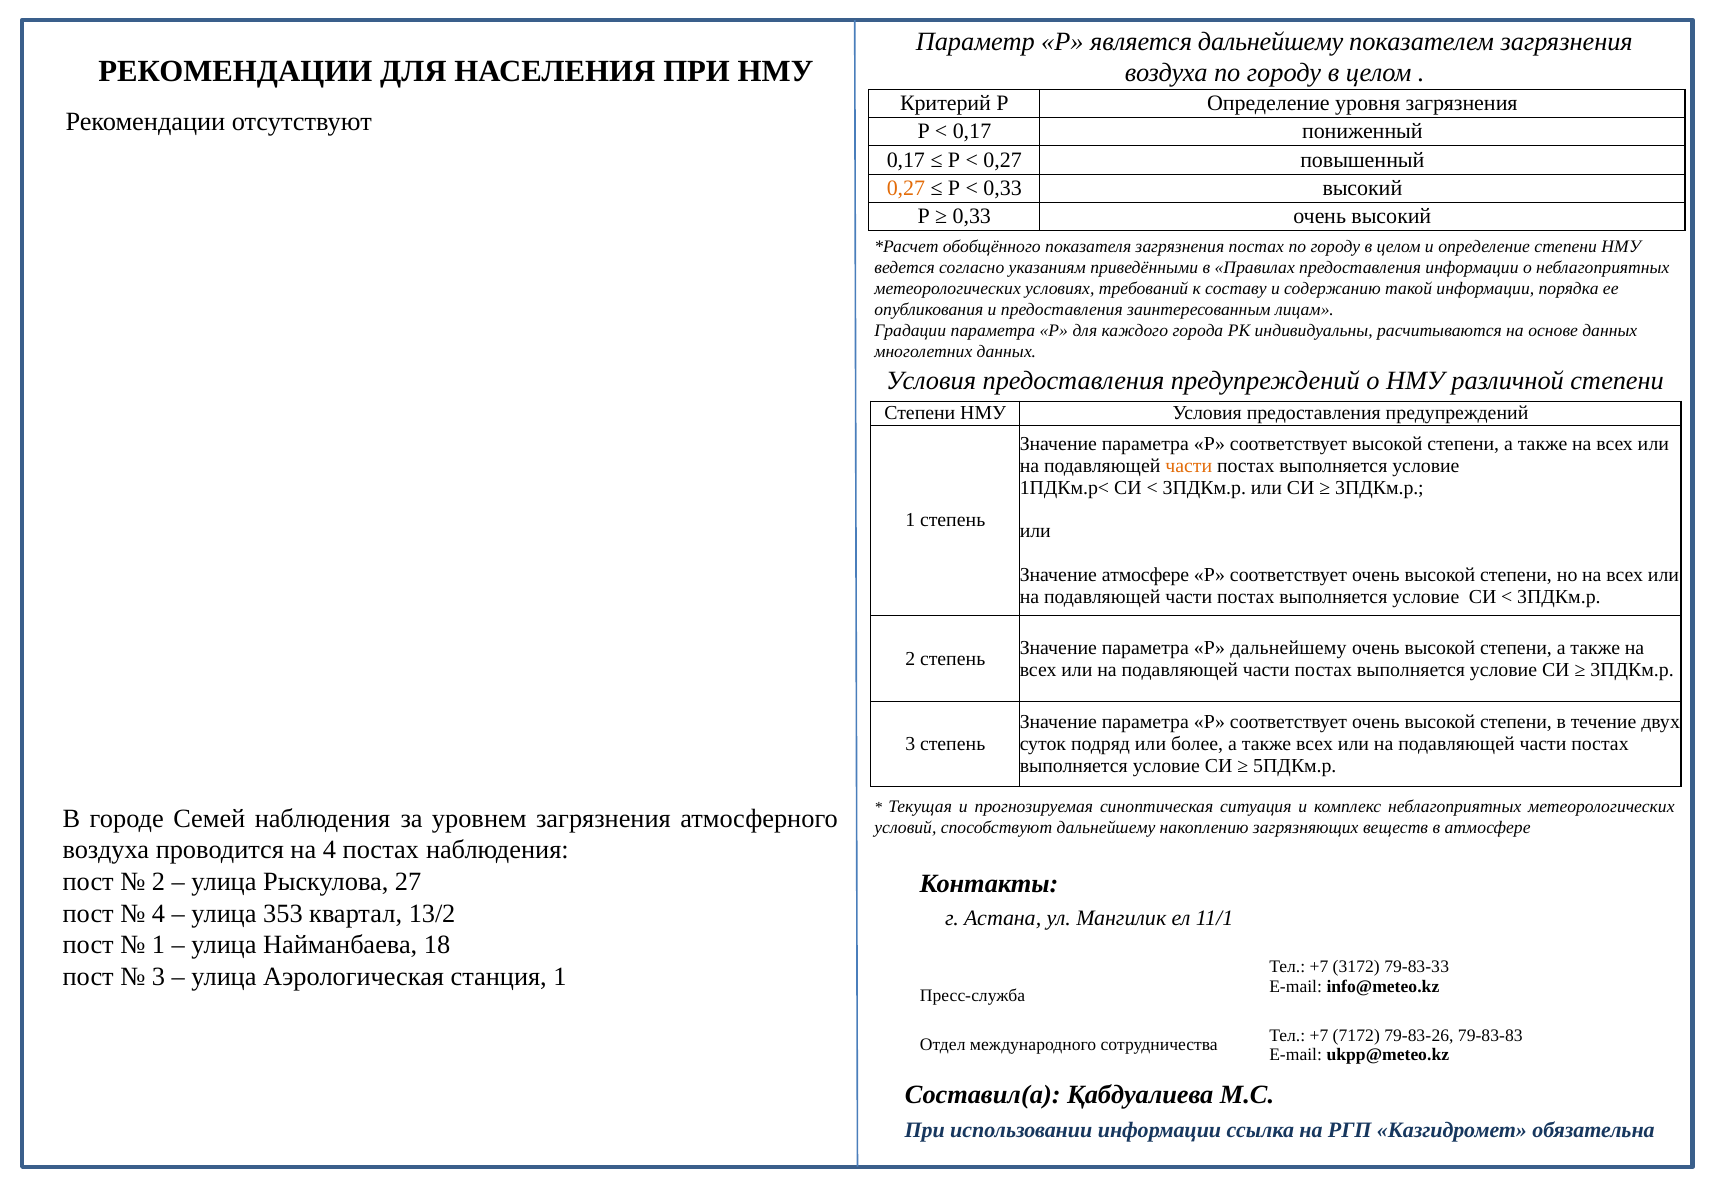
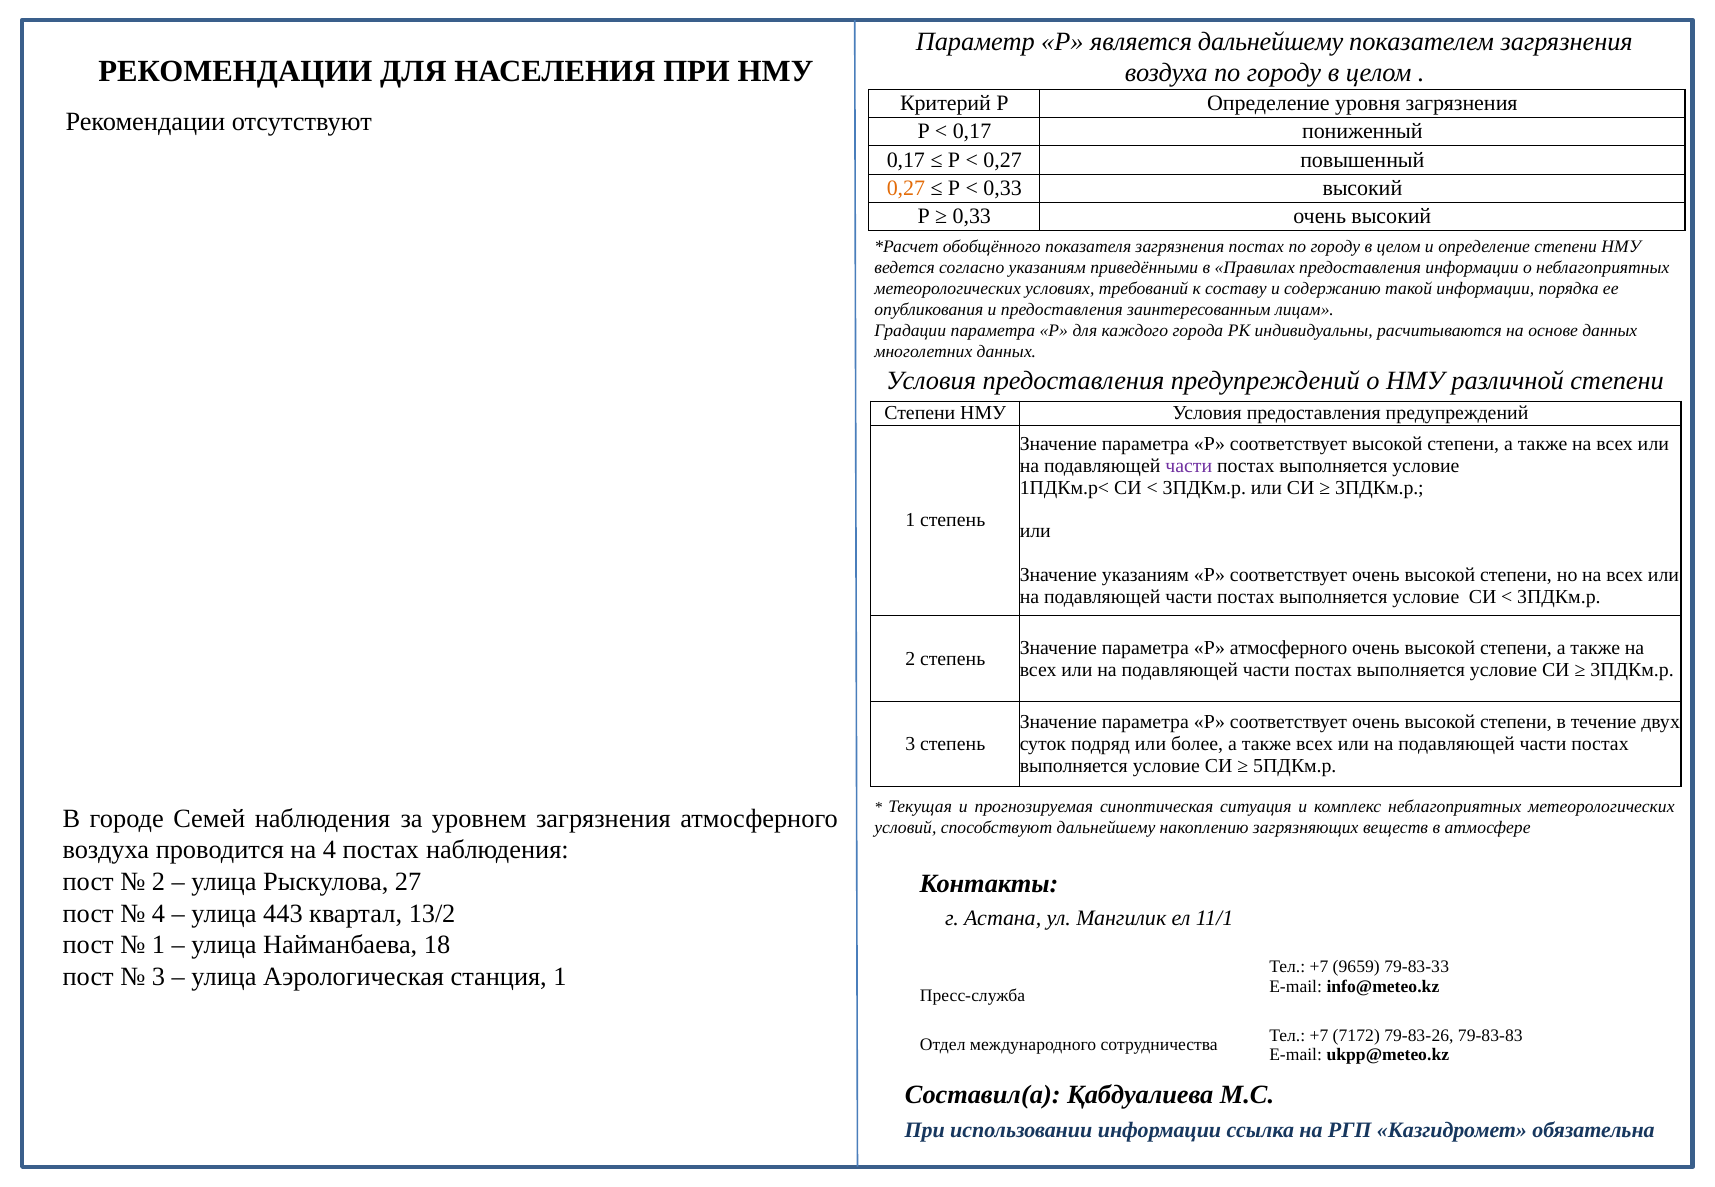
части at (1189, 466) colour: orange -> purple
Значение атмосфере: атмосфере -> указаниям
Р дальнейшему: дальнейшему -> атмосферного
353: 353 -> 443
3172: 3172 -> 9659
